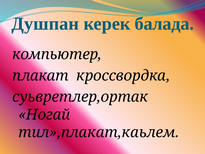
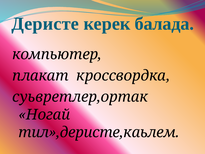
Душпан: Душпан -> Деристе
тил»,плакат,каьлем: тил»,плакат,каьлем -> тил»,деристе,каьлем
